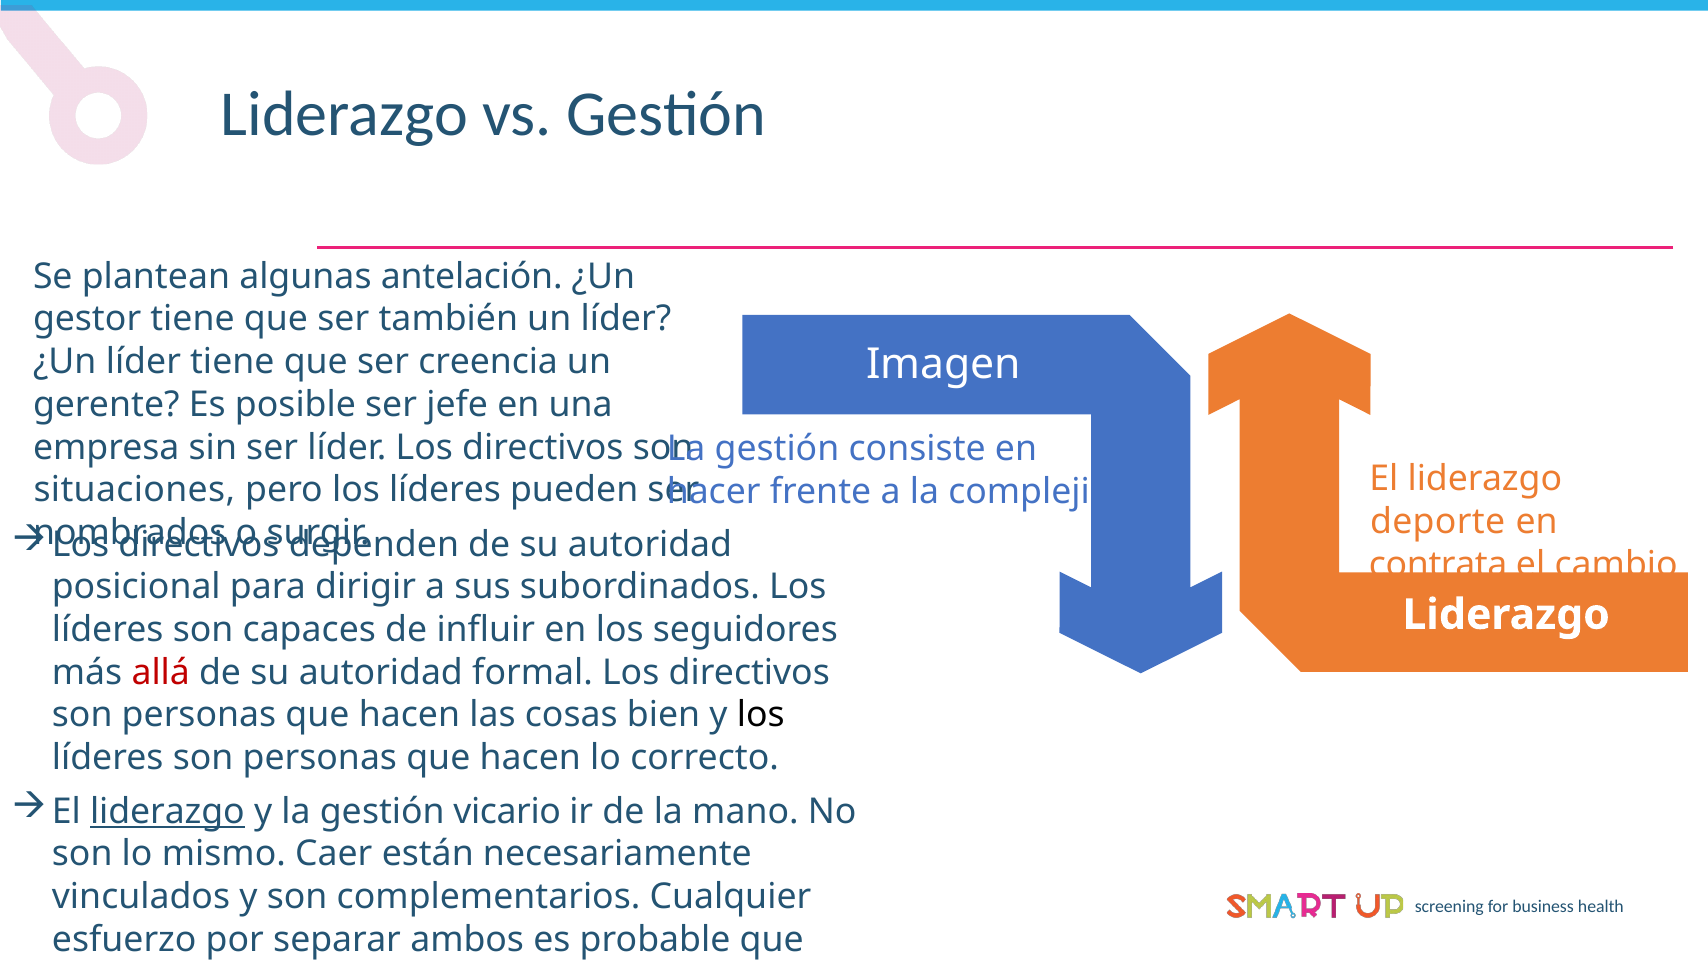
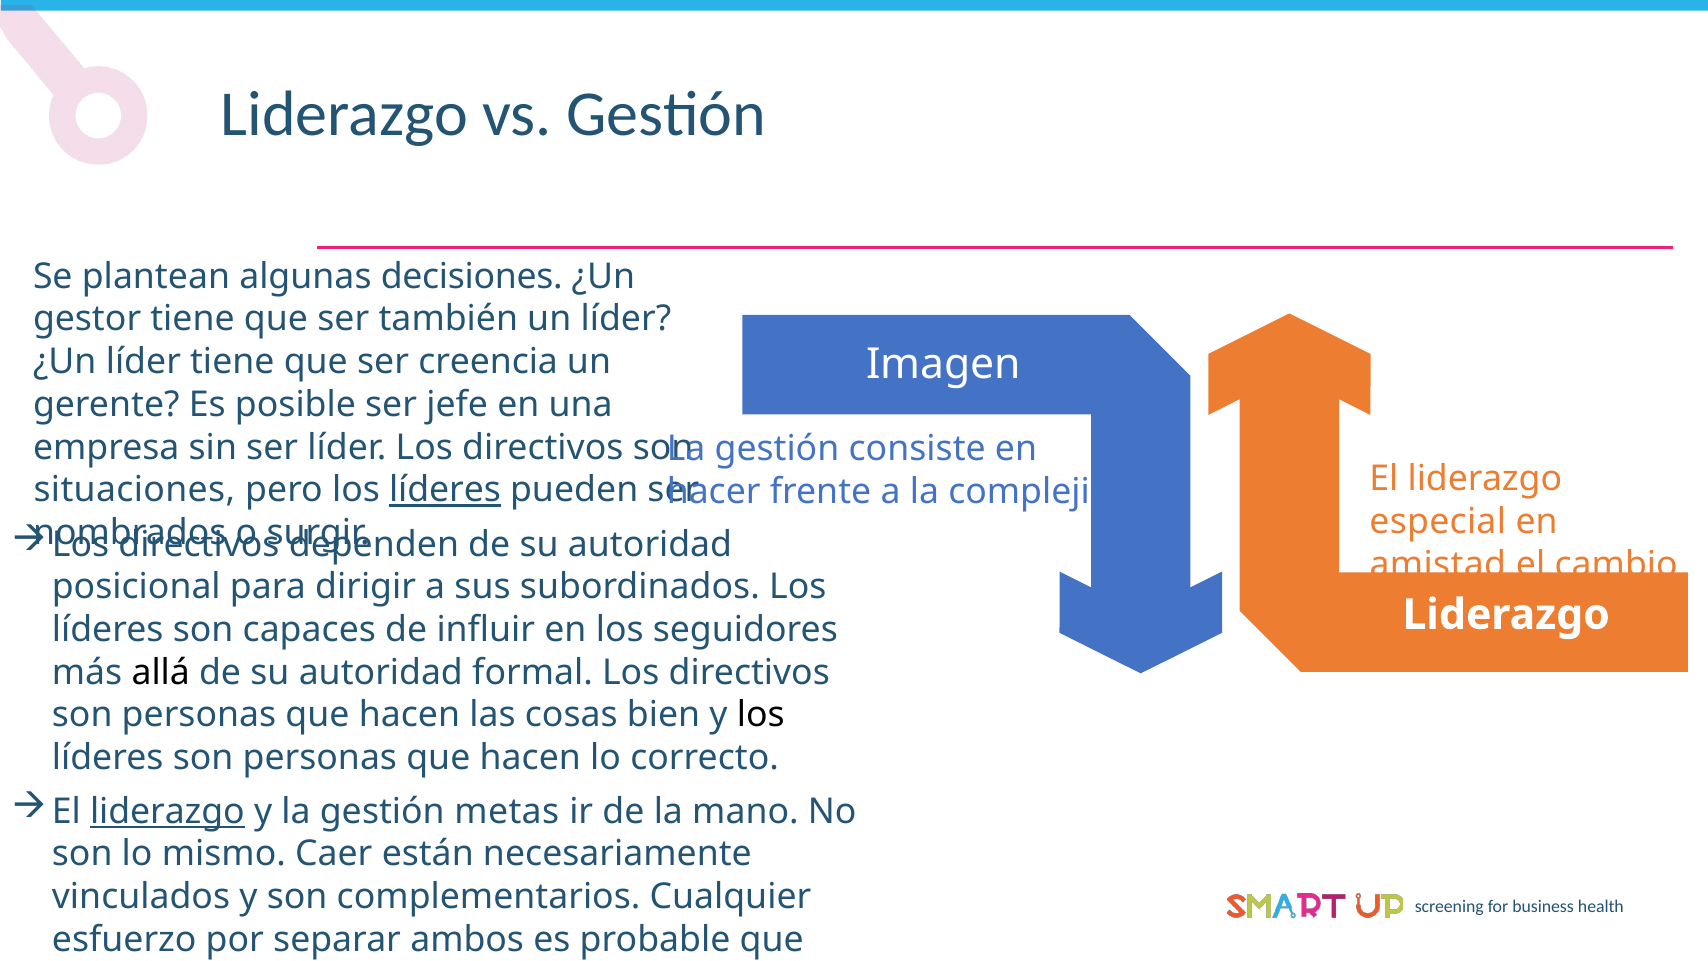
antelación: antelación -> decisiones
líderes at (445, 490) underline: none -> present
deporte: deporte -> especial
contrata: contrata -> amistad
allá colour: red -> black
vicario: vicario -> metas
